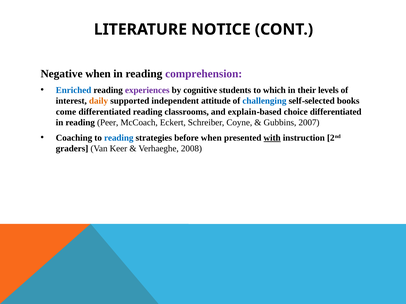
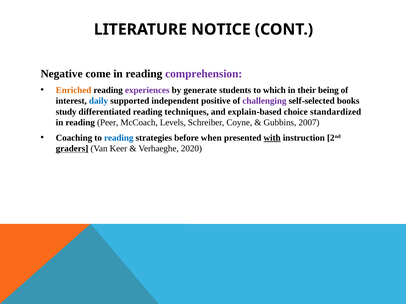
Negative when: when -> come
Enriched colour: blue -> orange
cognitive: cognitive -> generate
levels: levels -> being
daily colour: orange -> blue
attitude: attitude -> positive
challenging colour: blue -> purple
come: come -> study
classrooms: classrooms -> techniques
differentiated at (336, 112): differentiated -> standardized
Eckert: Eckert -> Levels
graders underline: none -> present
2008: 2008 -> 2020
